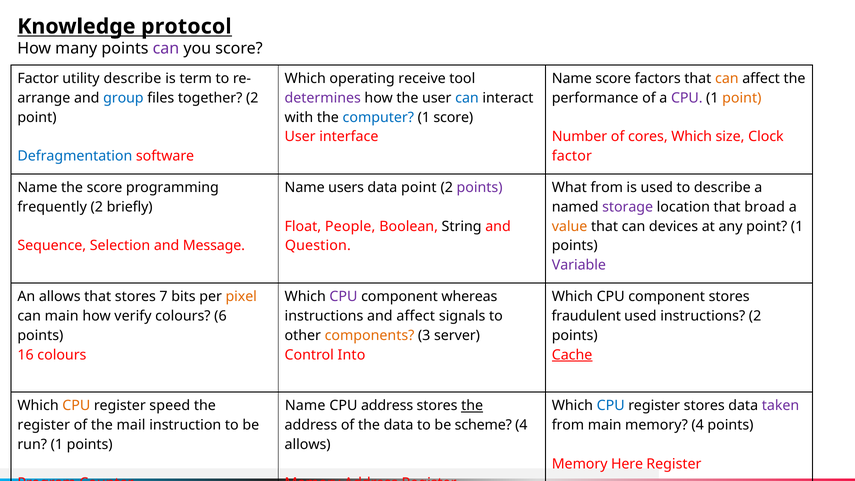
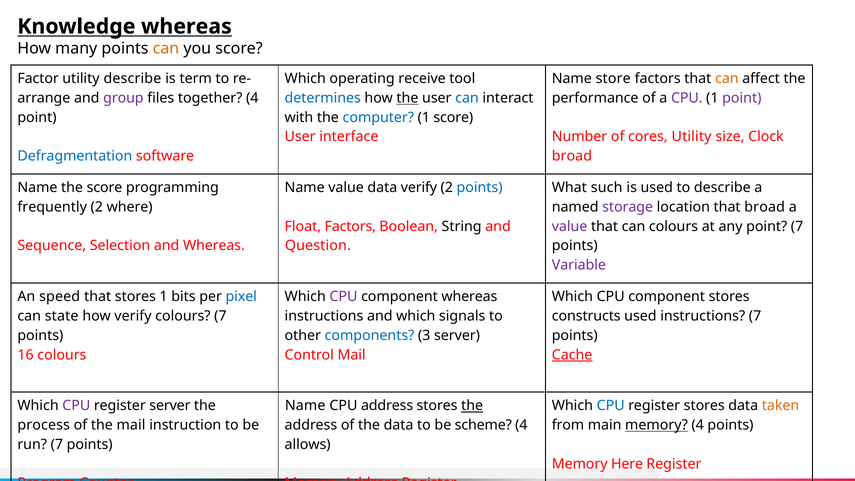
Knowledge protocol: protocol -> whereas
can at (166, 49) colour: purple -> orange
Name score: score -> store
group colour: blue -> purple
together 2: 2 -> 4
determines colour: purple -> blue
the at (407, 98) underline: none -> present
point at (742, 98) colour: orange -> purple
cores Which: Which -> Utility
factor at (572, 156): factor -> broad
Name users: users -> value
data point: point -> verify
points at (480, 188) colour: purple -> blue
What from: from -> such
briefly: briefly -> where
Float People: People -> Factors
value at (570, 226) colour: orange -> purple
can devices: devices -> colours
point 1: 1 -> 7
and Message: Message -> Whereas
An allows: allows -> speed
stores 7: 7 -> 1
pixel colour: orange -> blue
can main: main -> state
colours 6: 6 -> 7
and affect: affect -> which
fraudulent: fraudulent -> constructs
instructions 2: 2 -> 7
components colour: orange -> blue
Control Into: Into -> Mail
CPU at (76, 406) colour: orange -> purple
register speed: speed -> server
taken colour: purple -> orange
register at (44, 425): register -> process
memory at (656, 425) underline: none -> present
run 1: 1 -> 7
